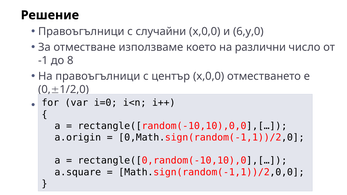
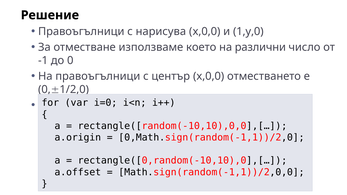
случайни: случайни -> нарисува
6,y,0: 6,y,0 -> 1,y,0
8: 8 -> 0
a.square: a.square -> a.offset
